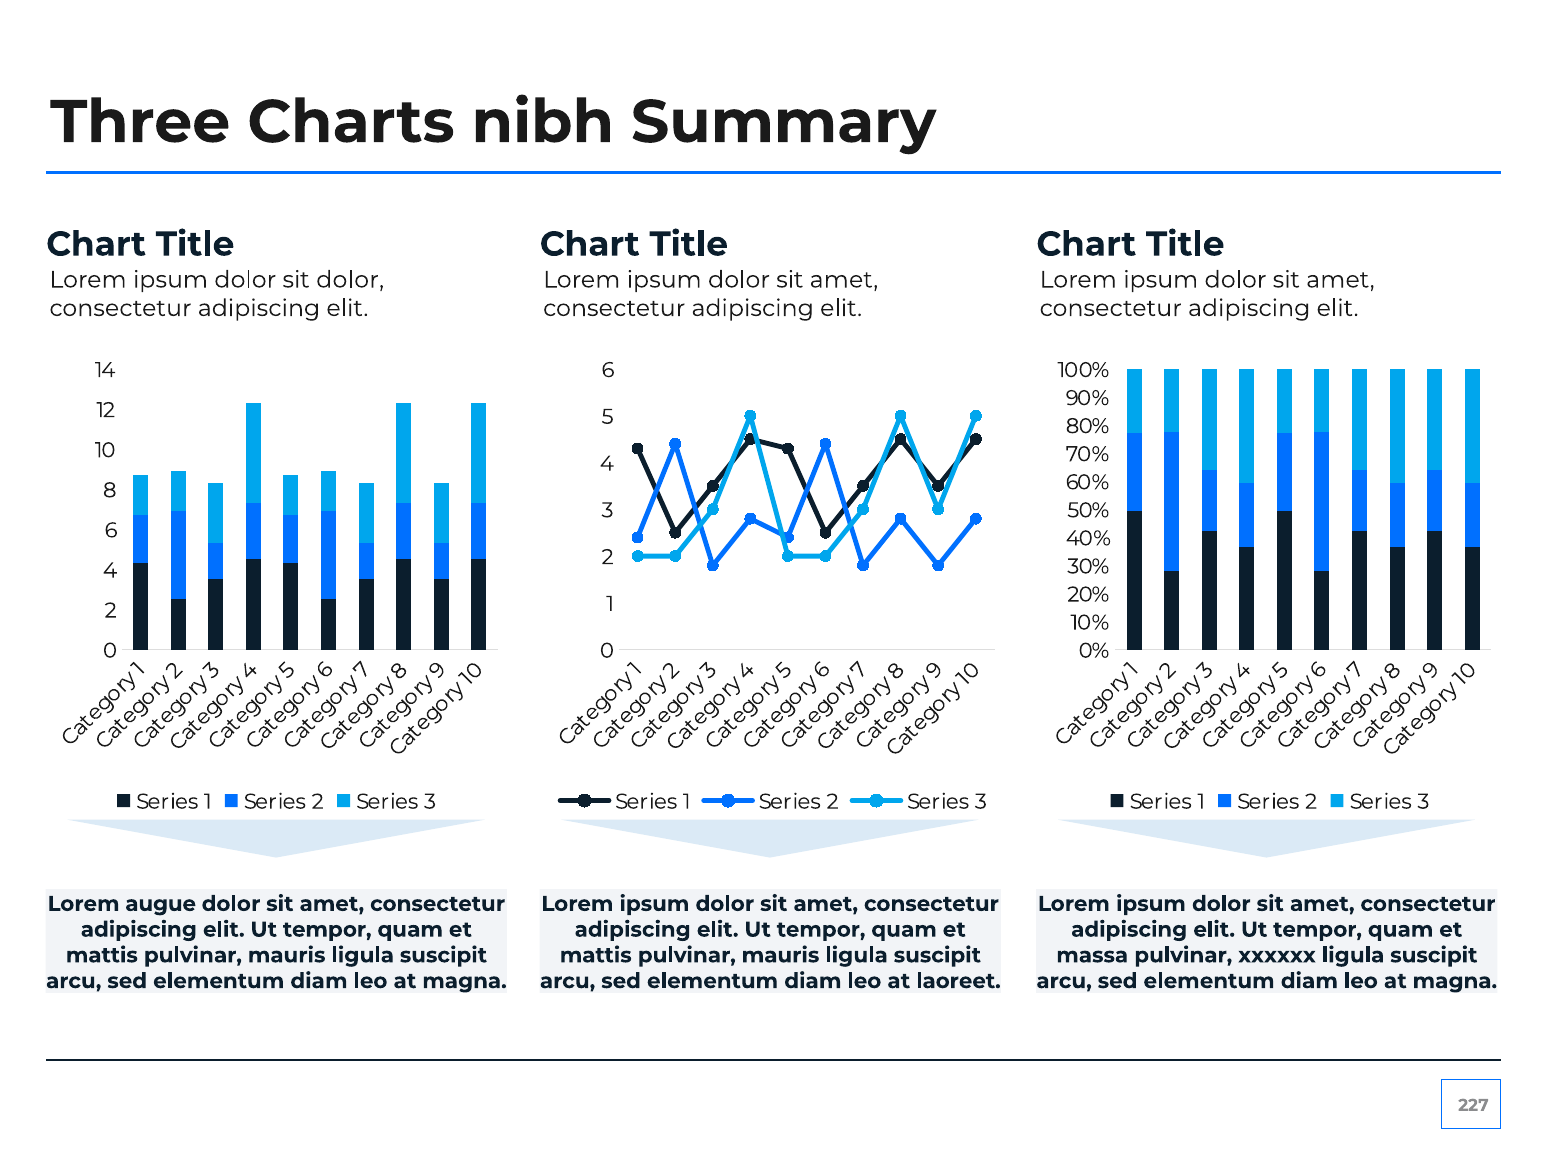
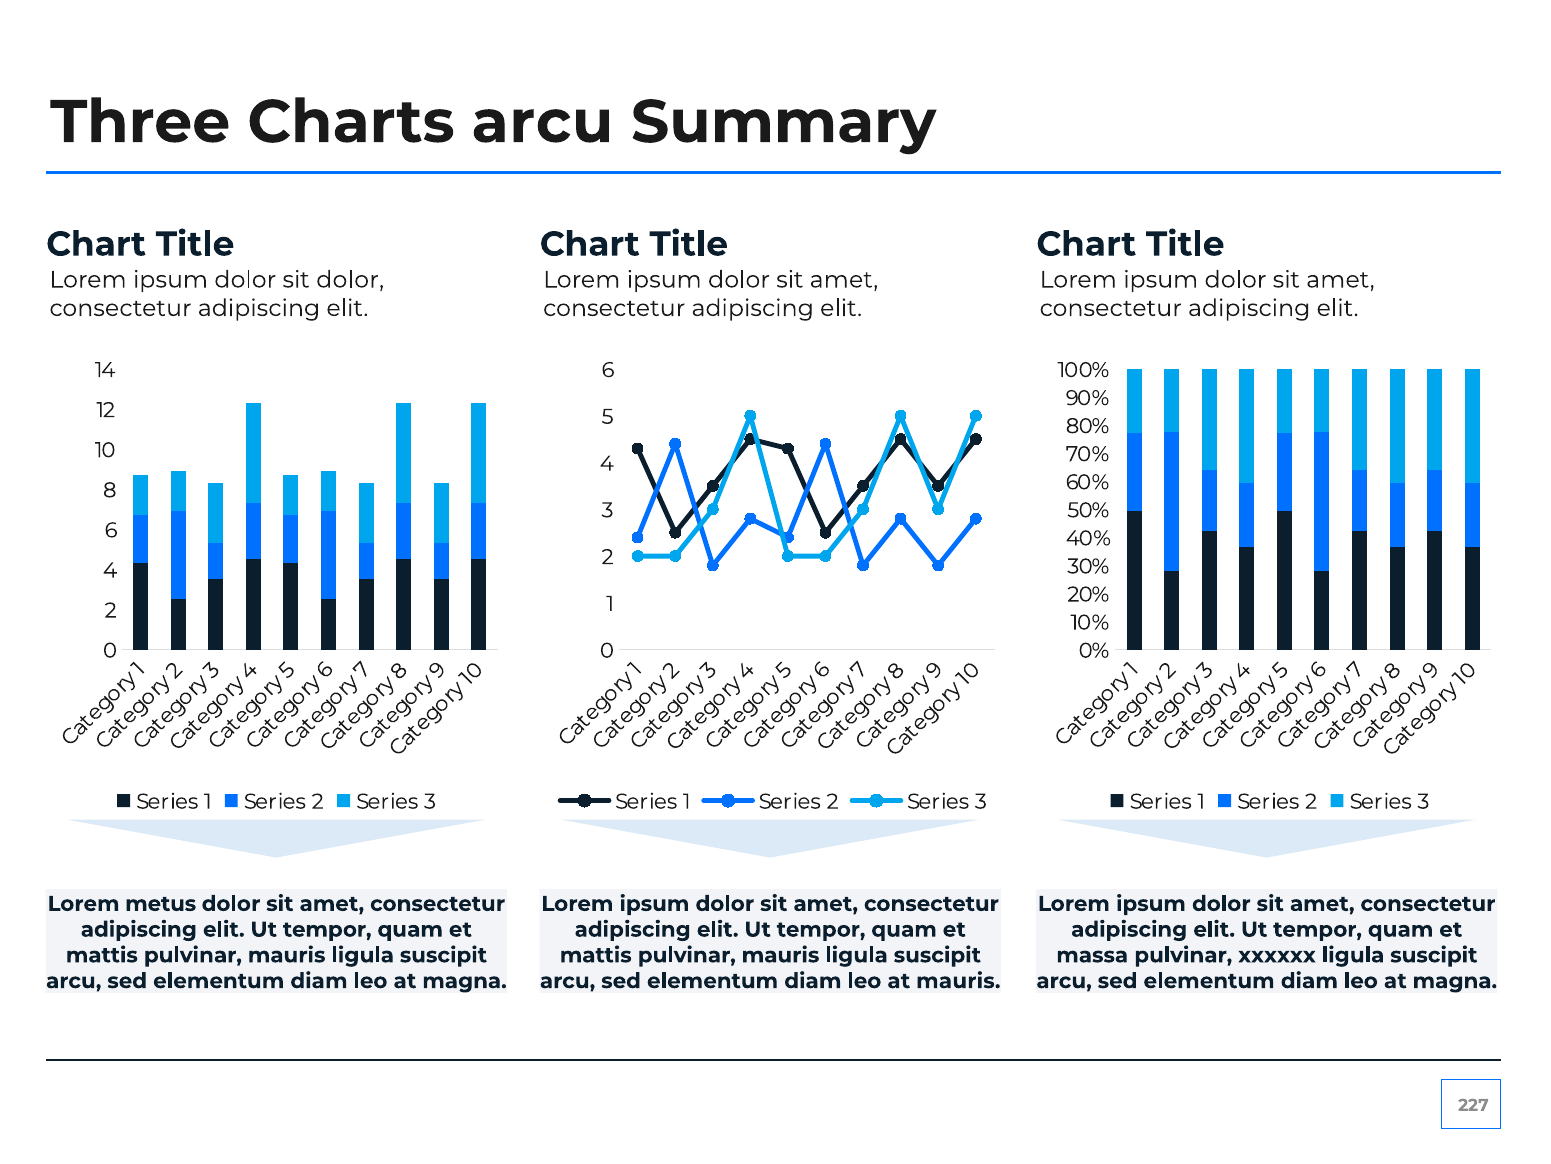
Charts nibh: nibh -> arcu
augue: augue -> metus
at laoreet: laoreet -> mauris
